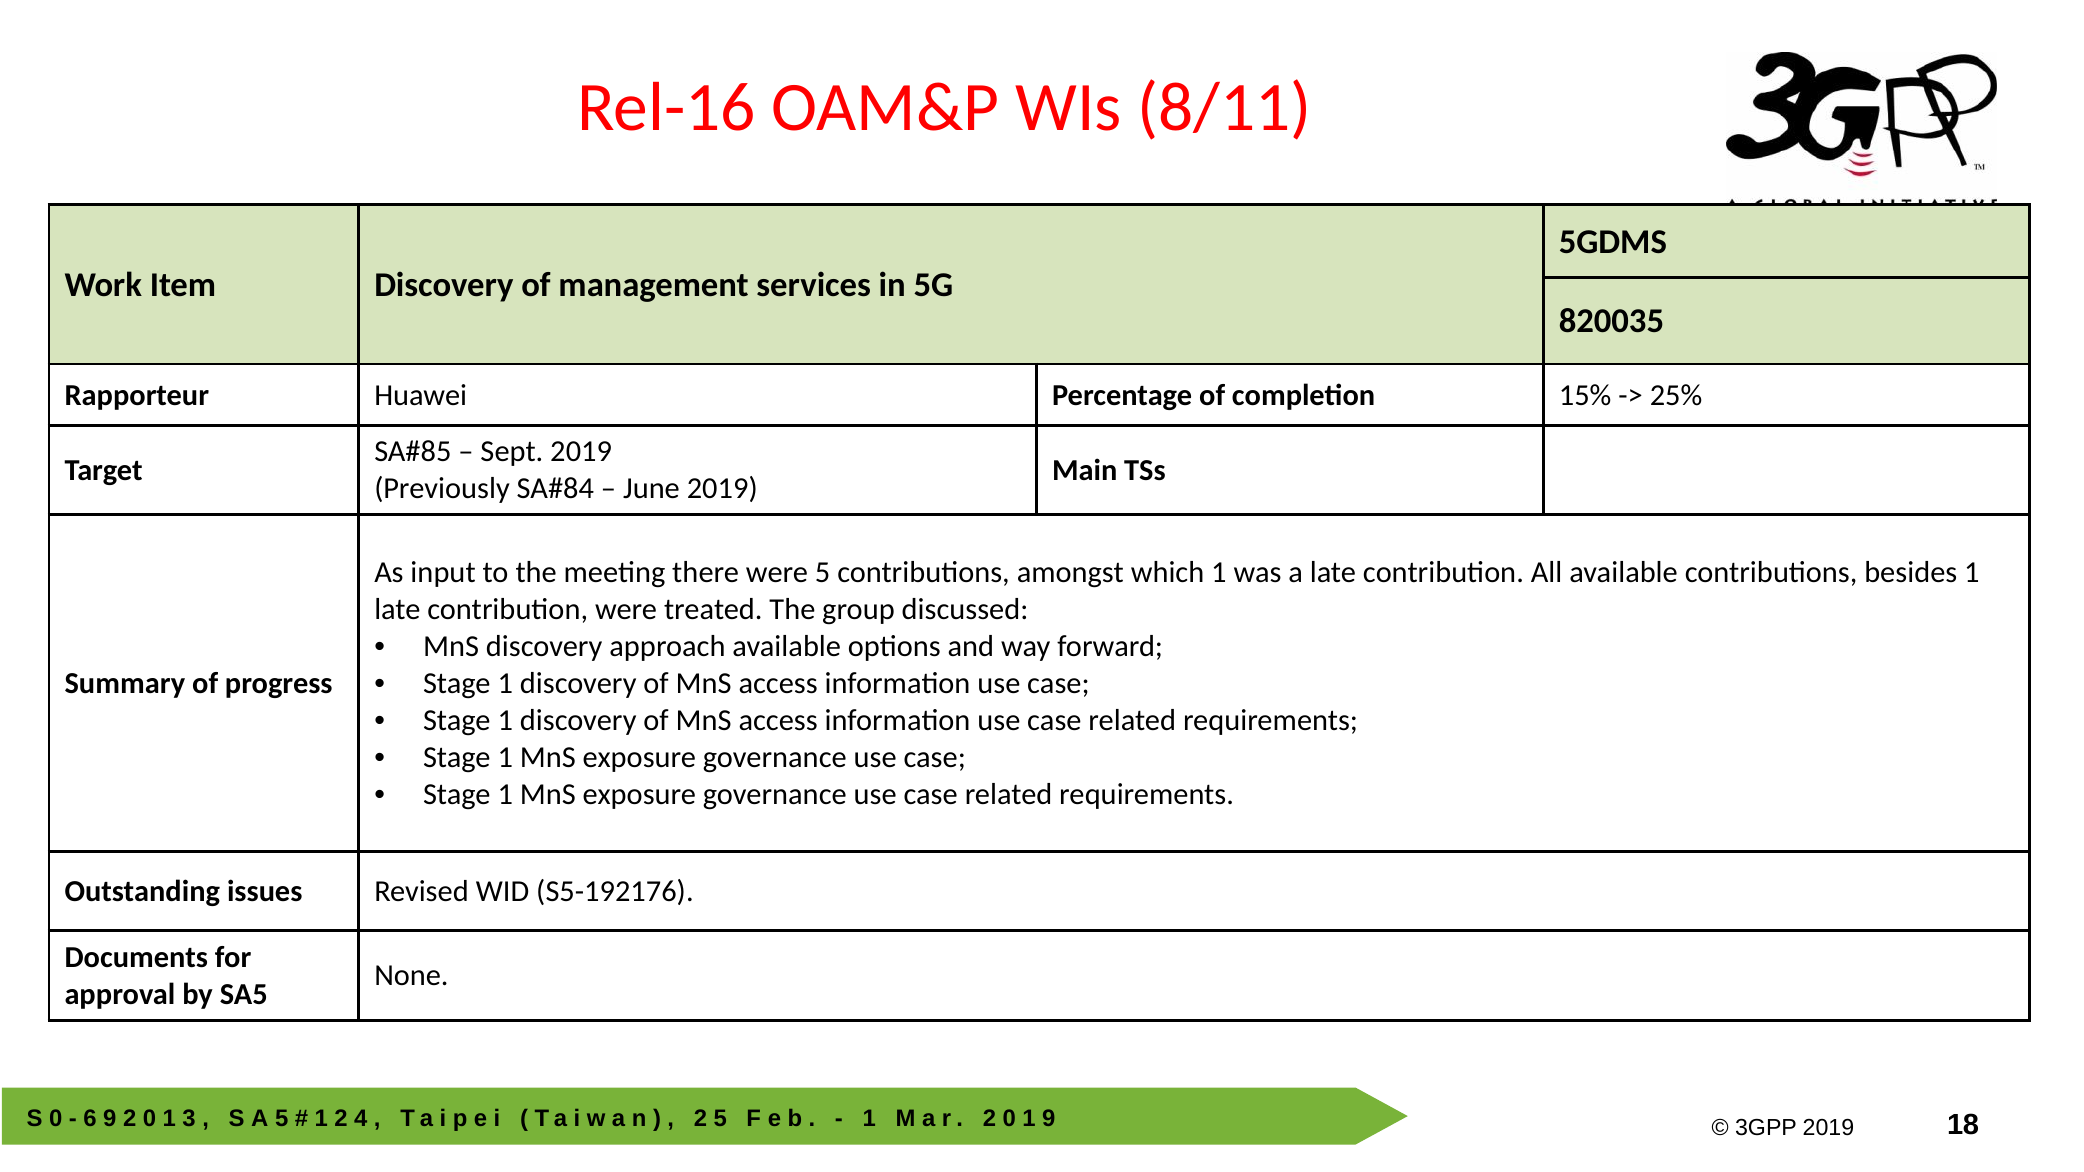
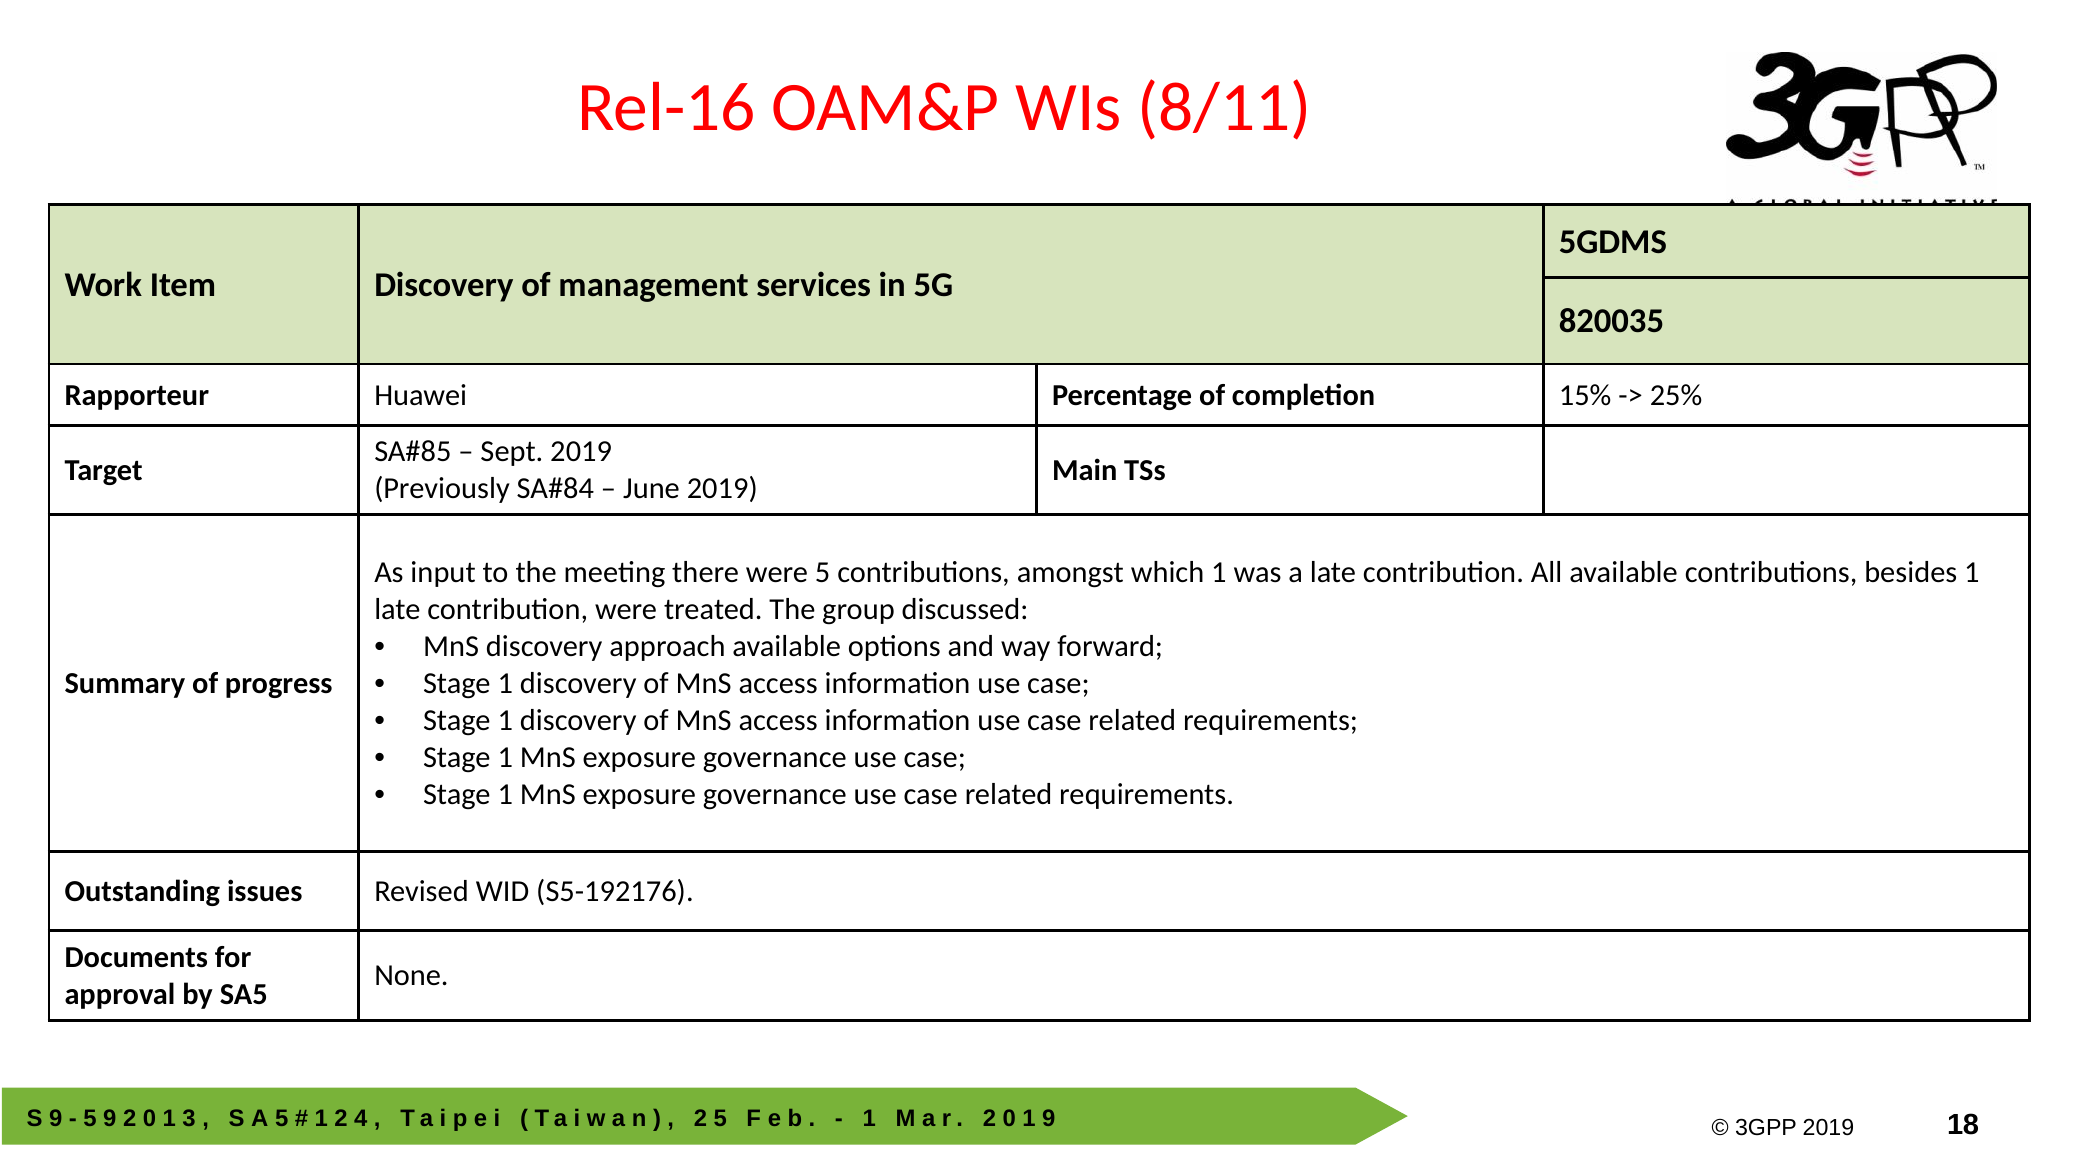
0 at (56, 1119): 0 -> 9
6 at (90, 1119): 6 -> 5
